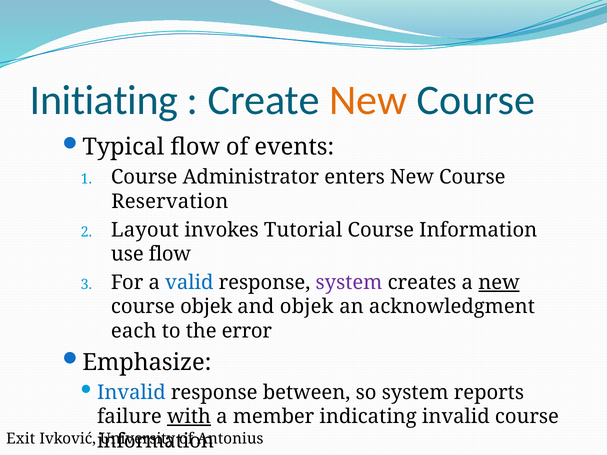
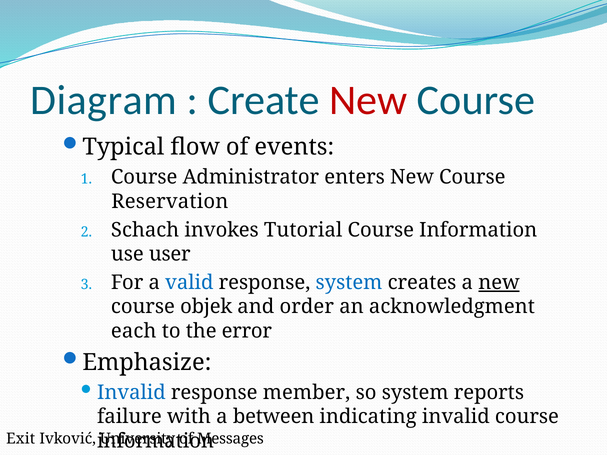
Initiating: Initiating -> Diagram
New at (368, 100) colour: orange -> red
Layout: Layout -> Schach
use flow: flow -> user
system at (349, 283) colour: purple -> blue
and objek: objek -> order
between: between -> member
with underline: present -> none
member: member -> between
Antonius: Antonius -> Messages
